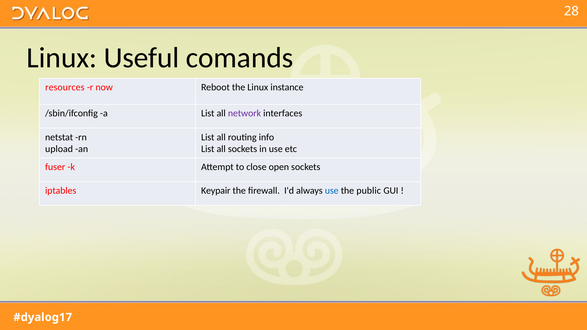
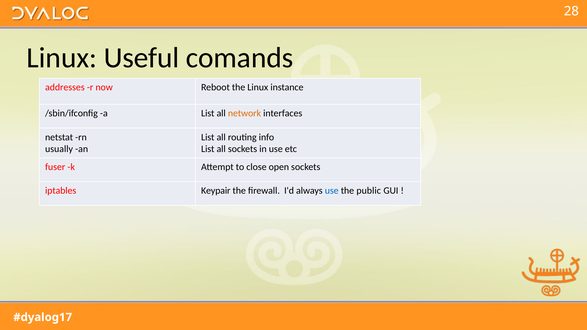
resources: resources -> addresses
network colour: purple -> orange
upload: upload -> usually
